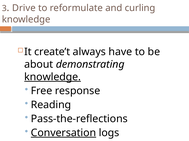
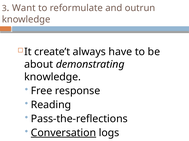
Drive: Drive -> Want
curling: curling -> outrun
knowledge at (53, 77) underline: present -> none
